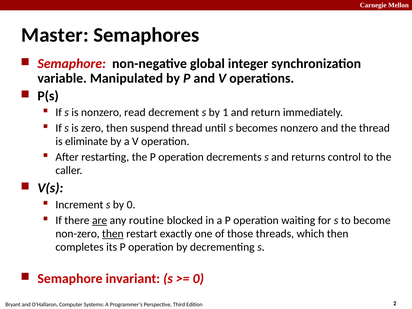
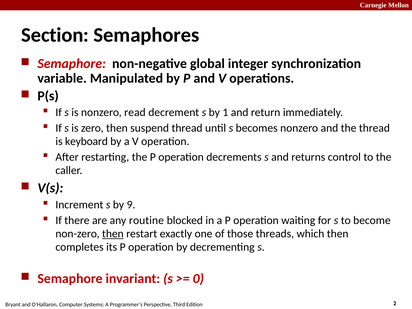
Master: Master -> Section
eliminate: eliminate -> keyboard
by 0: 0 -> 9
are underline: present -> none
